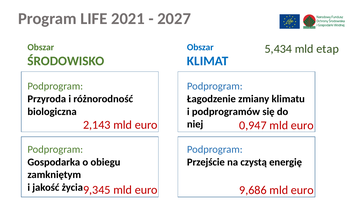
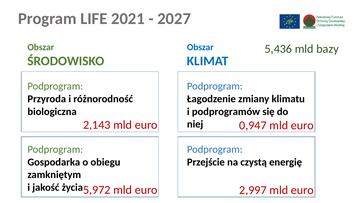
5,434: 5,434 -> 5,436
etap: etap -> bazy
9,345: 9,345 -> 5,972
9,686: 9,686 -> 2,997
